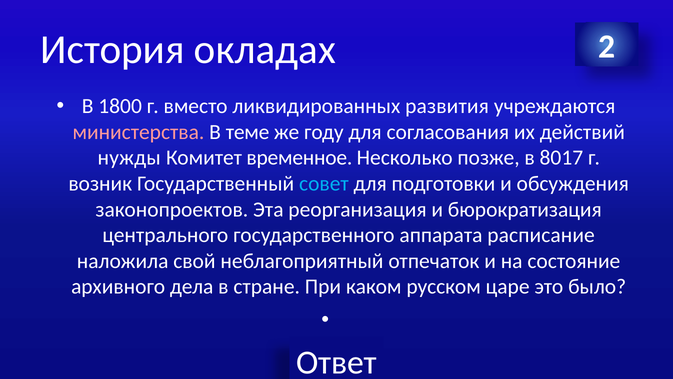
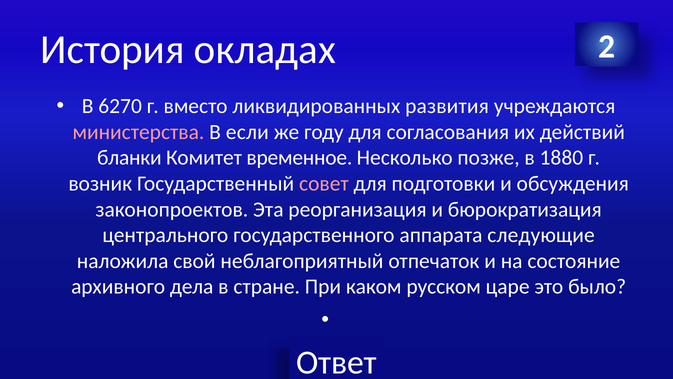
1800: 1800 -> 6270
теме: теме -> если
нужды: нужды -> бланки
8017: 8017 -> 1880
совет colour: light blue -> pink
расписание: расписание -> следующие
